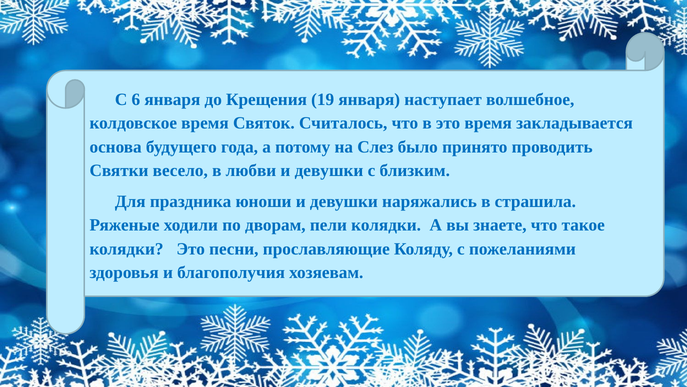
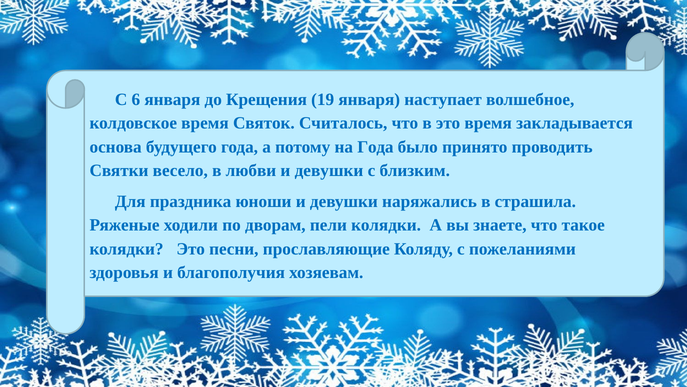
на Слез: Слез -> Года
